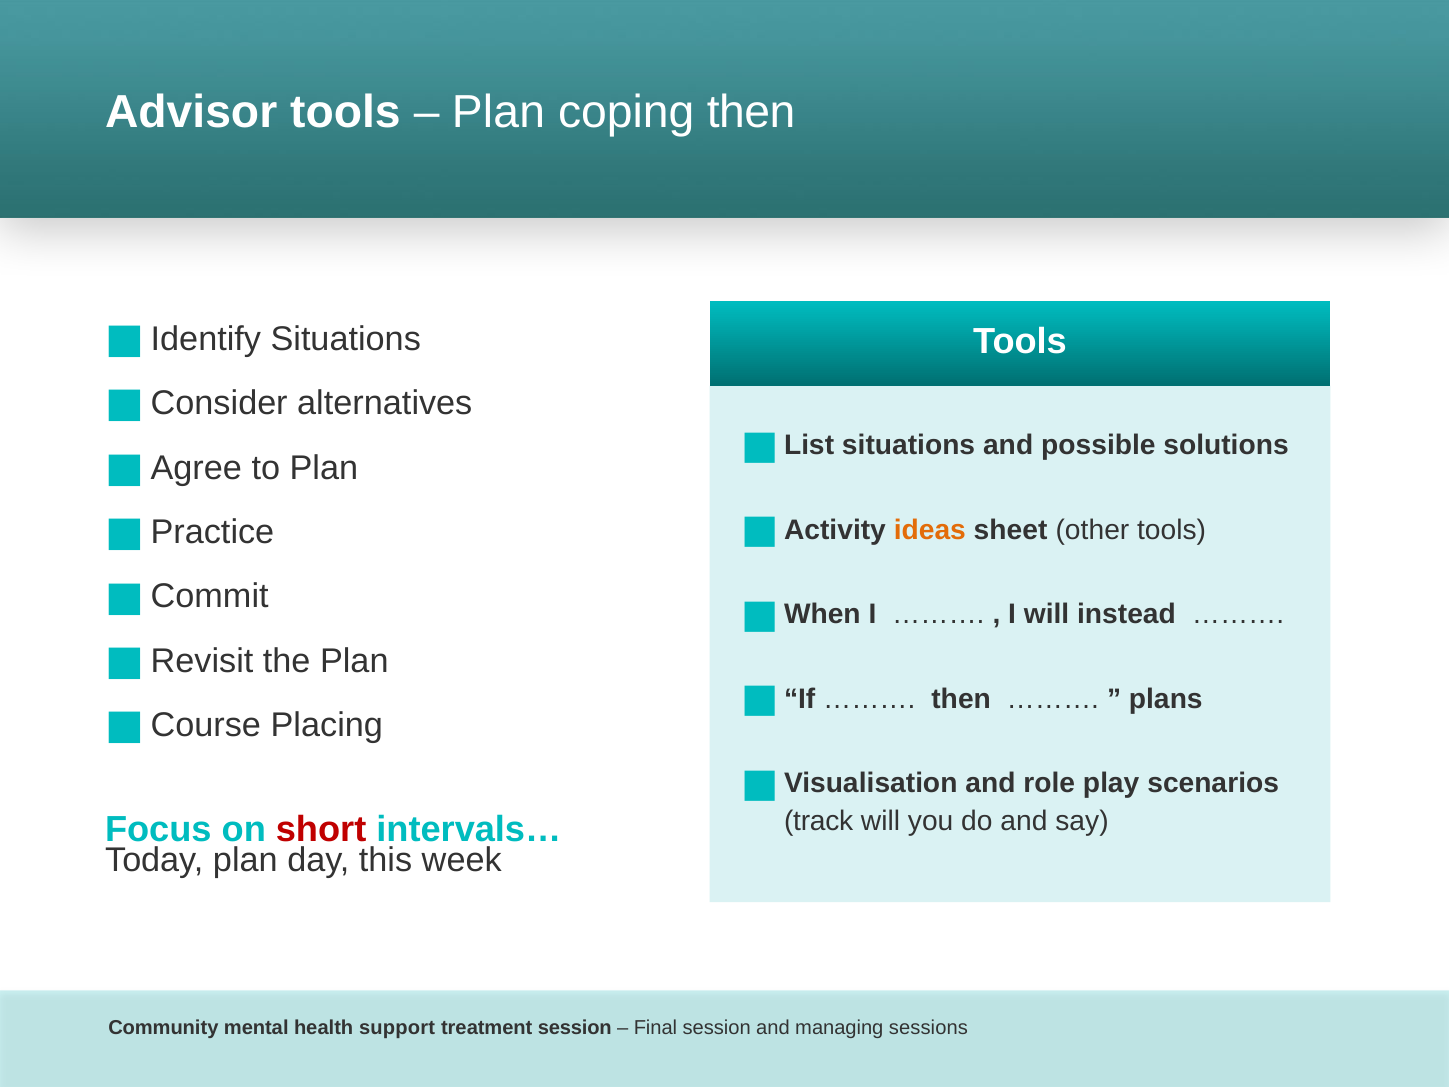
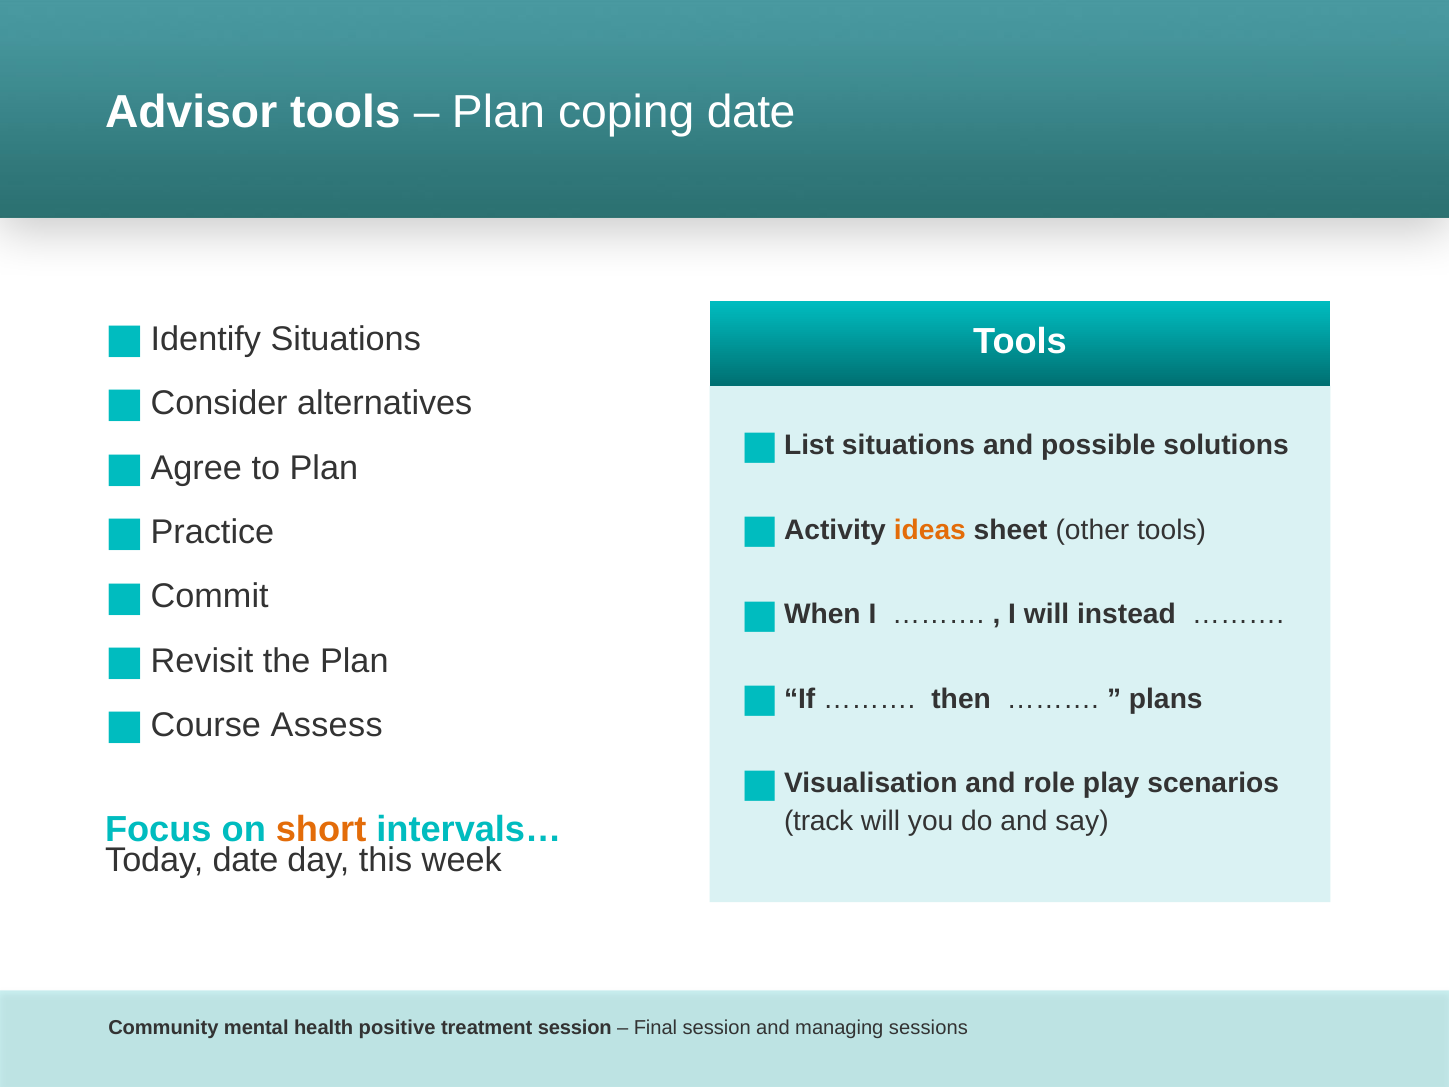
coping then: then -> date
Placing: Placing -> Assess
short colour: red -> orange
Today plan: plan -> date
support: support -> positive
